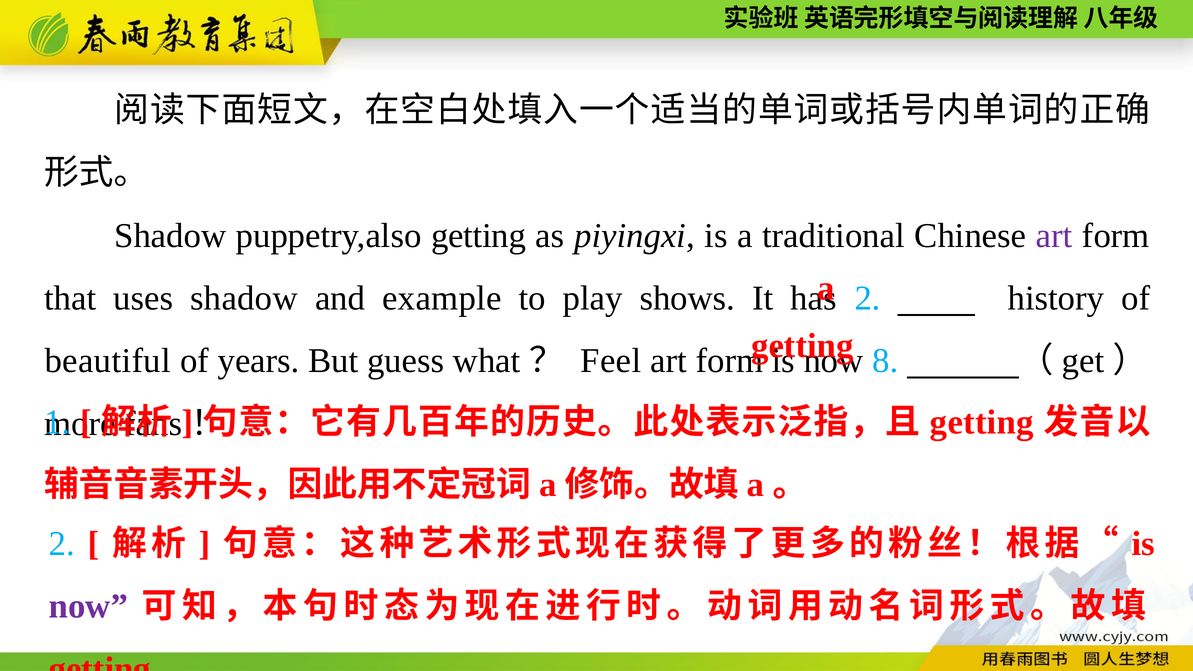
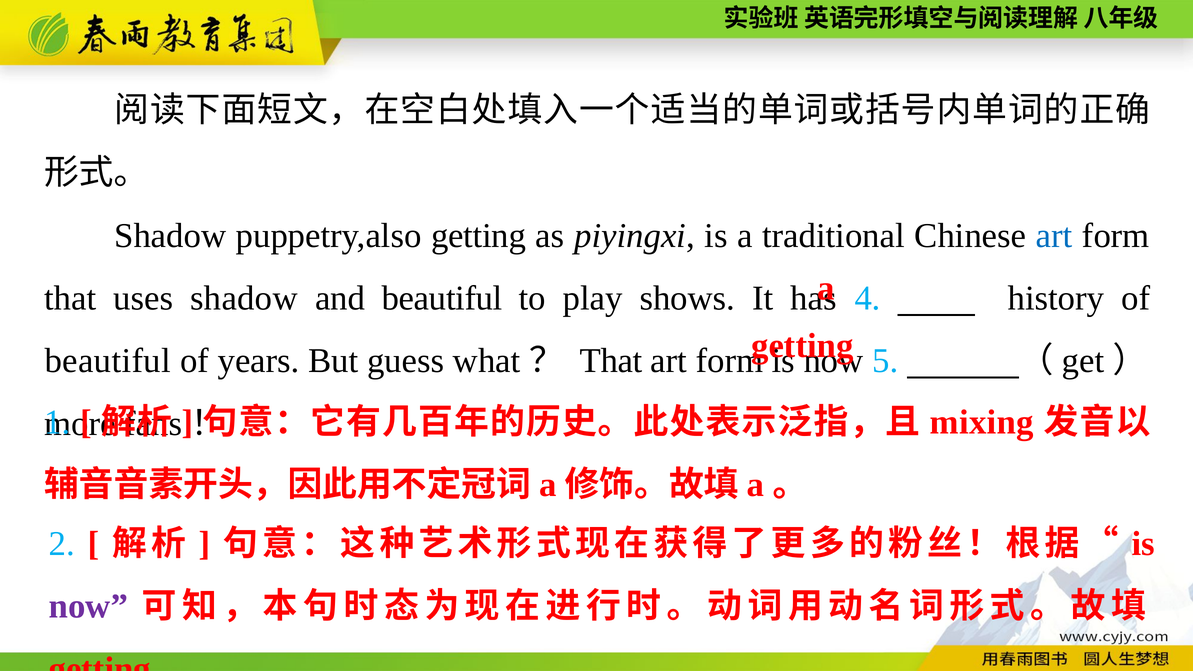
art at (1054, 236) colour: purple -> blue
and example: example -> beautiful
2 at (868, 298): 2 -> 4
Feel at (611, 361): Feel -> That
8: 8 -> 5
getting at (982, 422): getting -> mixing
